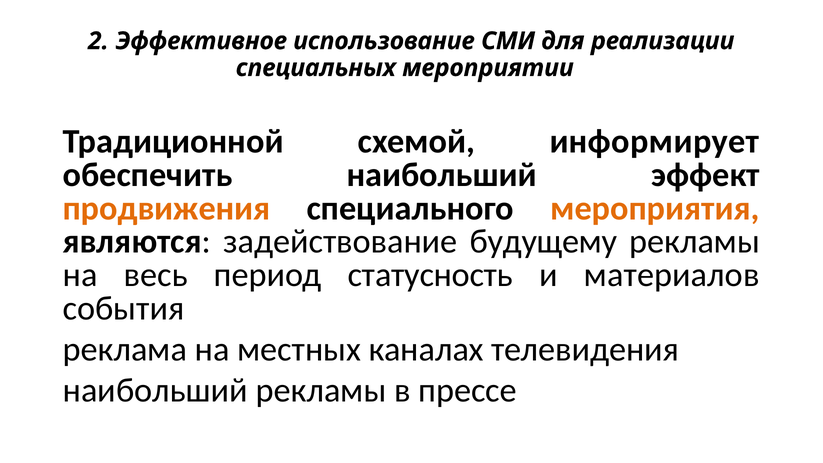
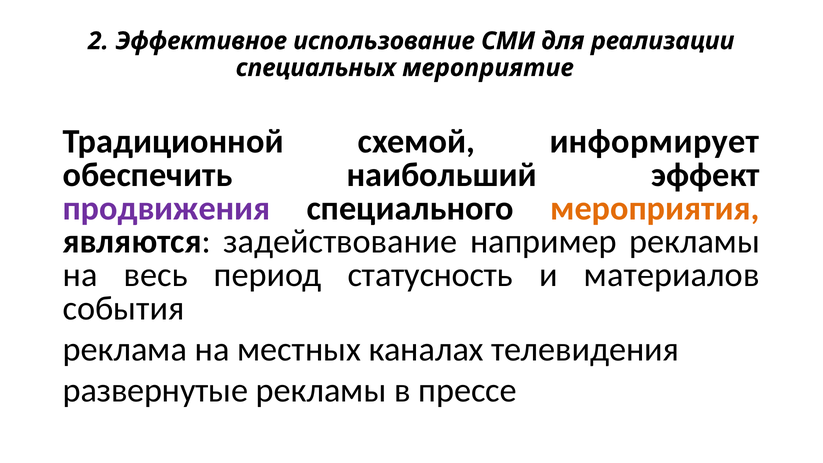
мероприятии: мероприятии -> мероприятие
продвижения colour: orange -> purple
будущему: будущему -> например
наибольший at (155, 390): наибольший -> развернутые
